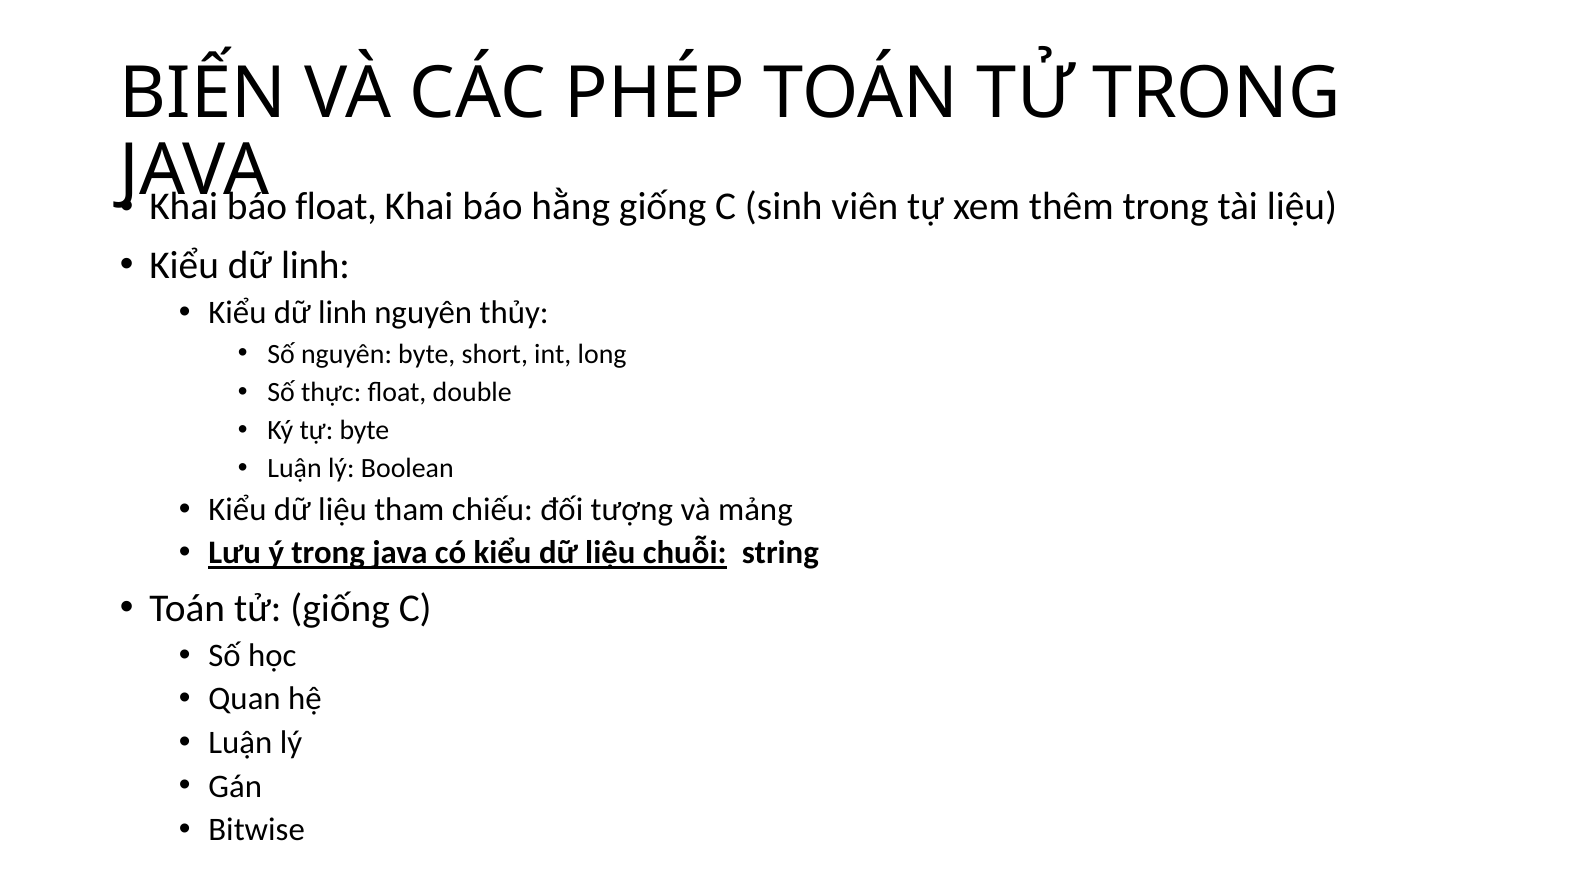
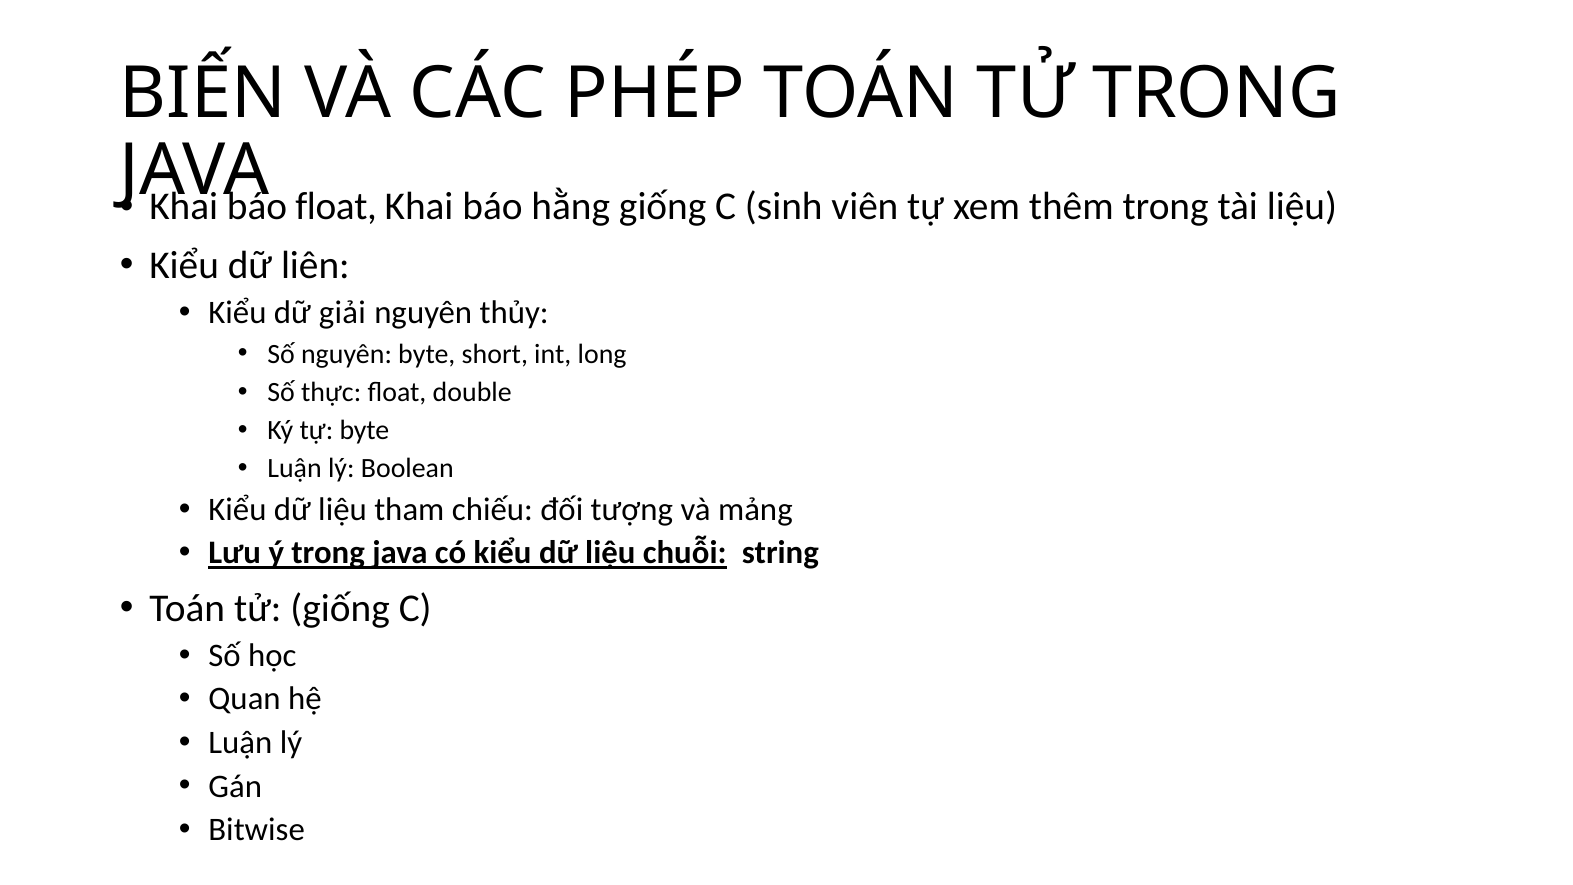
linh at (315, 266): linh -> liên
linh at (343, 313): linh -> giải
